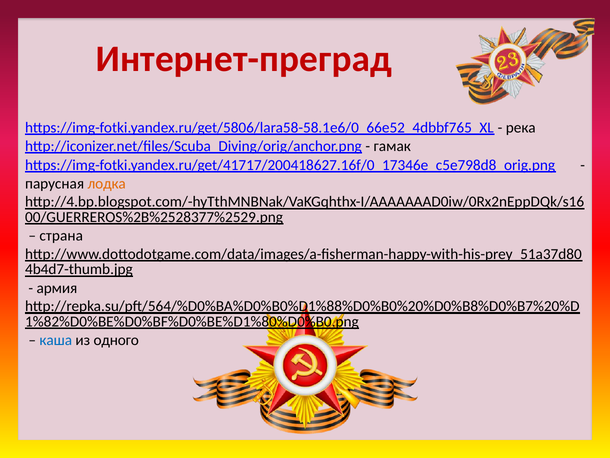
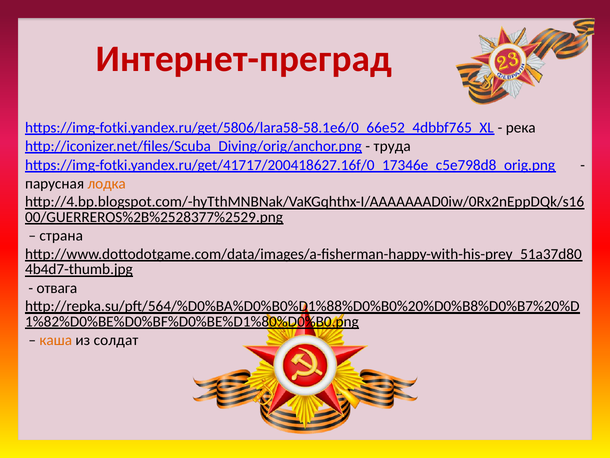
гамак: гамак -> труда
армия: армия -> отвага
каша colour: blue -> orange
одного: одного -> солдат
